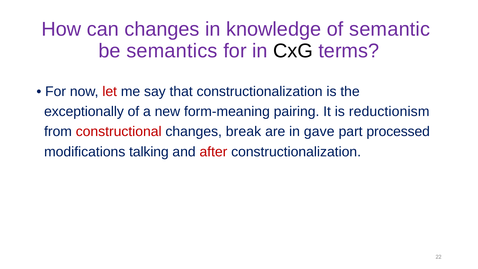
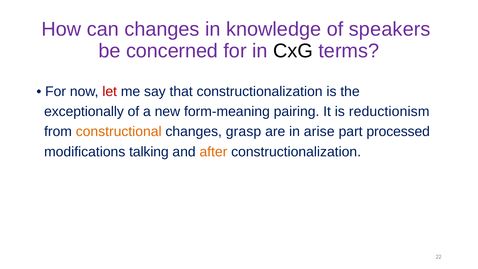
semantic: semantic -> speakers
semantics: semantics -> concerned
constructional colour: red -> orange
break: break -> grasp
gave: gave -> arise
after colour: red -> orange
